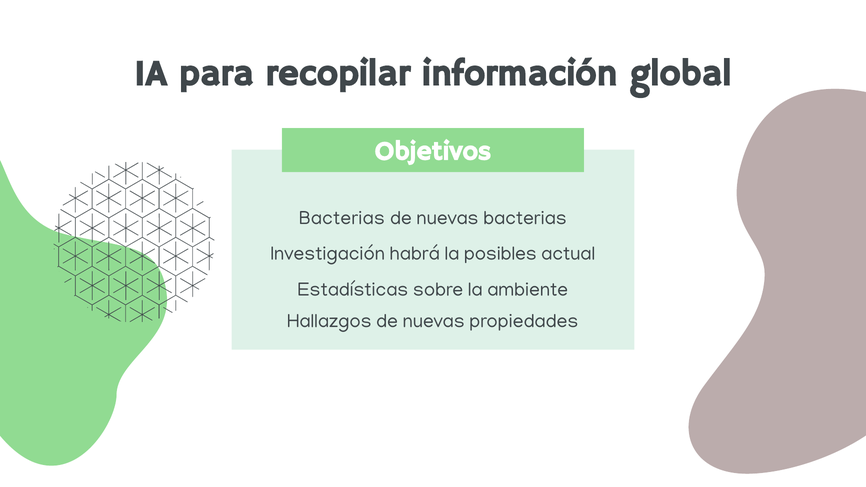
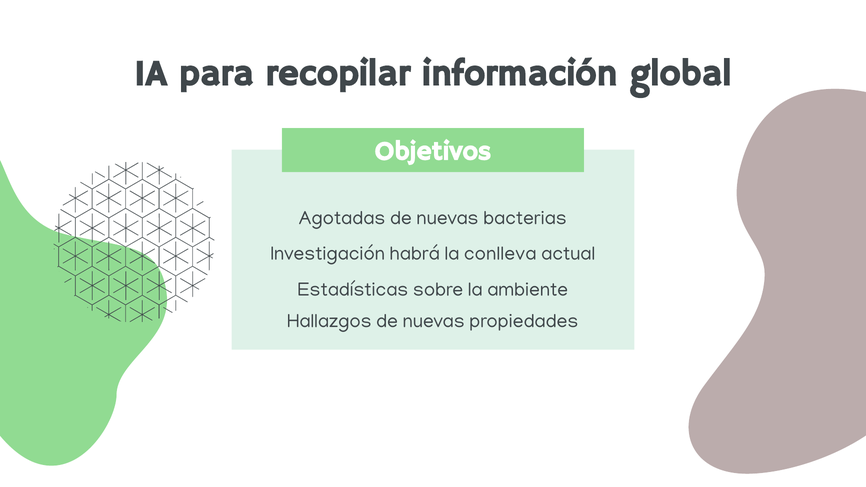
Bacterias at (342, 218): Bacterias -> Agotadas
posibles: posibles -> conlleva
